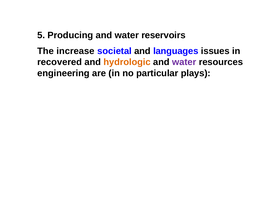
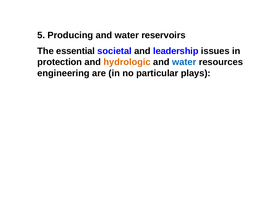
increase: increase -> essential
languages: languages -> leadership
recovered: recovered -> protection
water at (184, 62) colour: purple -> blue
